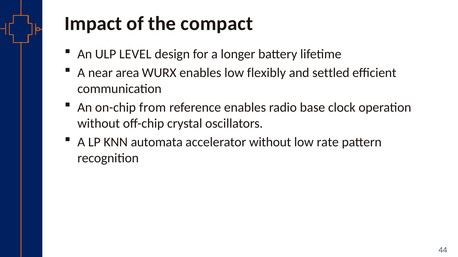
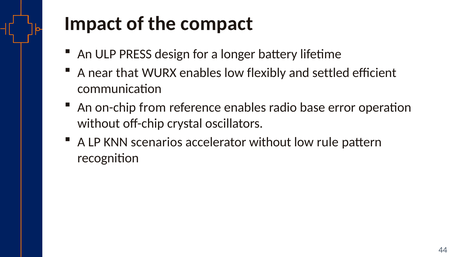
LEVEL: LEVEL -> PRESS
area: area -> that
clock: clock -> error
automata: automata -> scenarios
rate: rate -> rule
